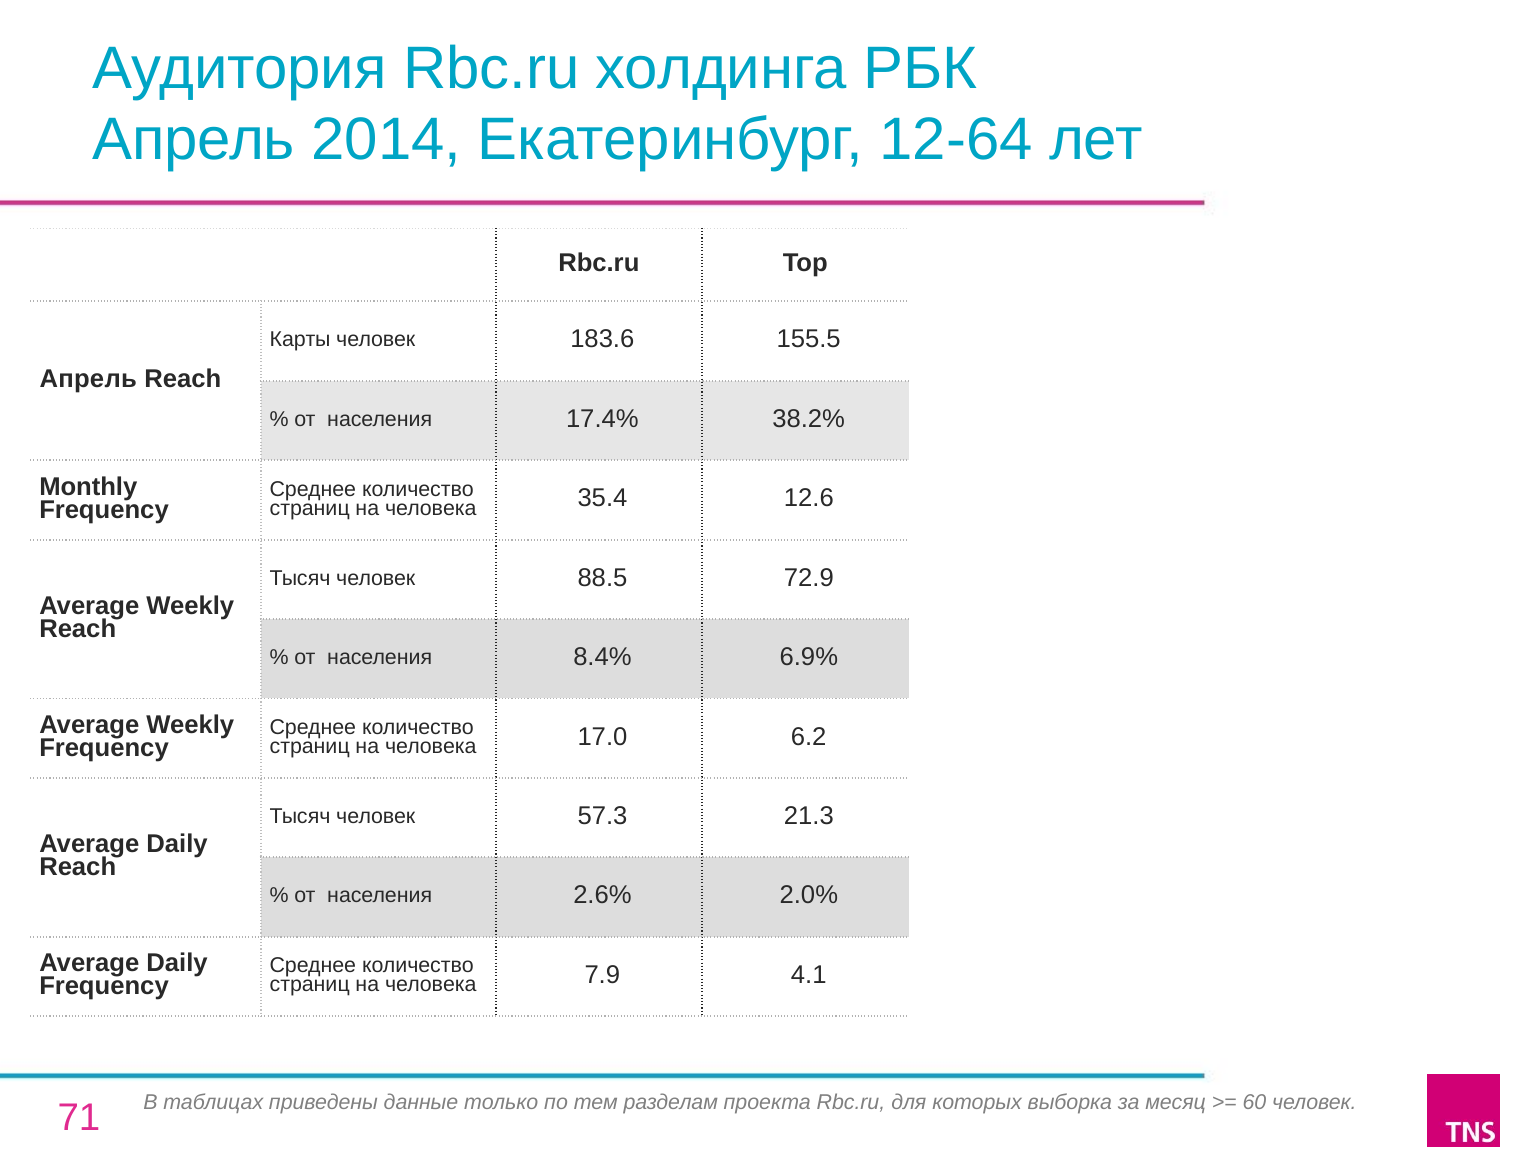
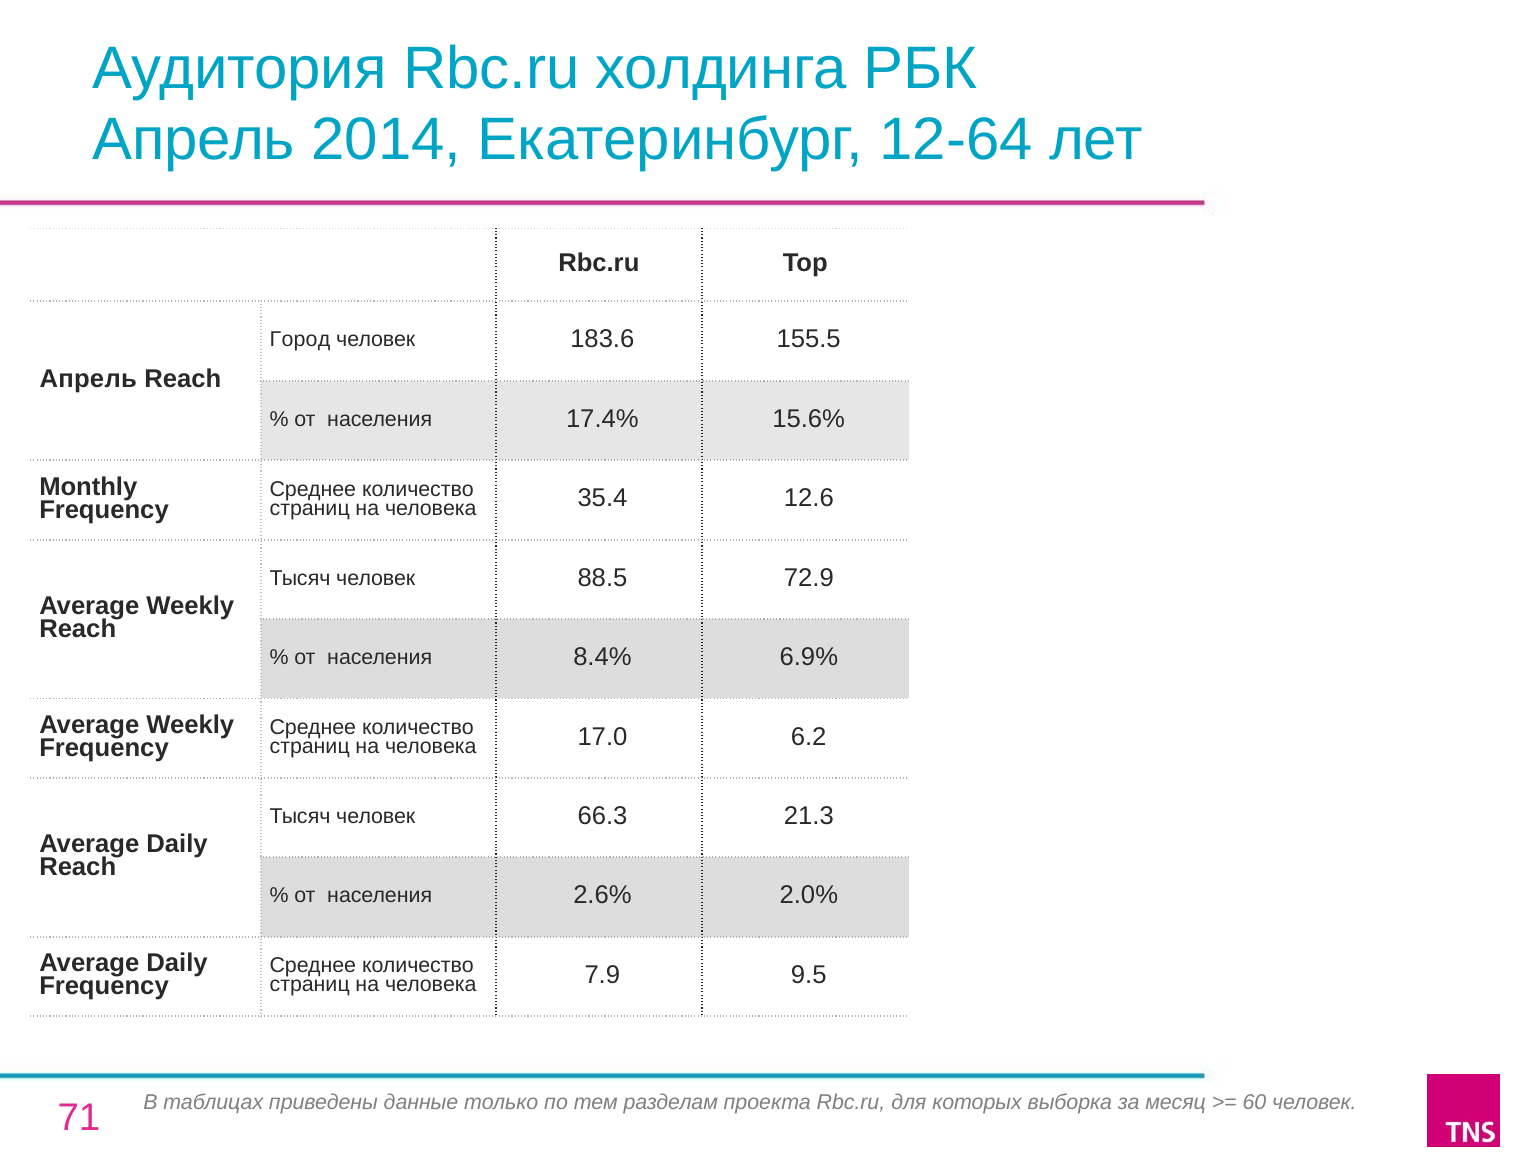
Карты: Карты -> Город
38.2%: 38.2% -> 15.6%
57.3: 57.3 -> 66.3
4.1: 4.1 -> 9.5
